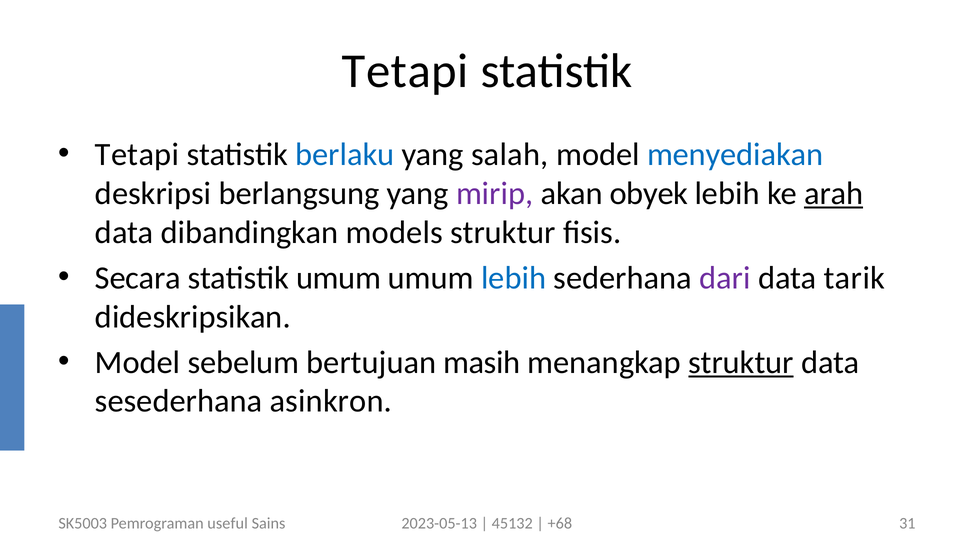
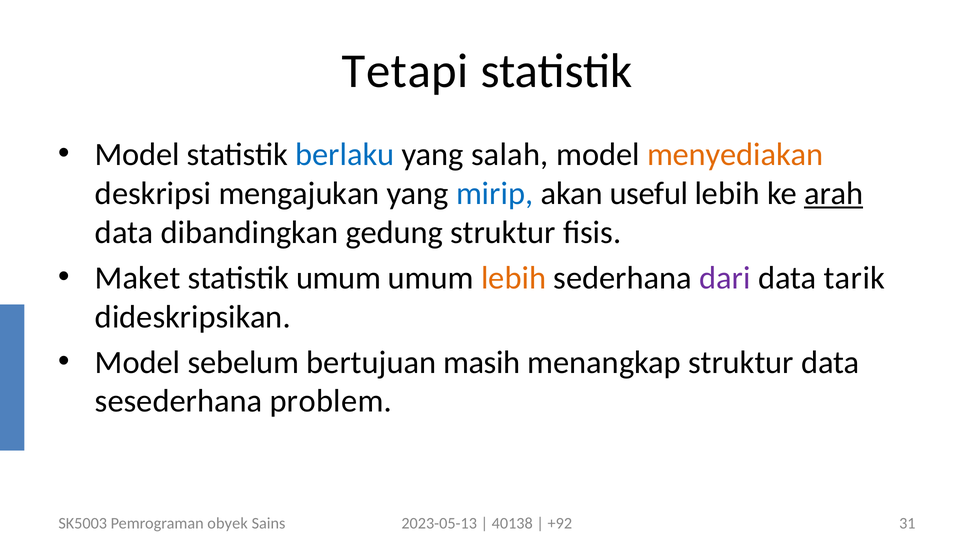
Tetapi at (137, 154): Tetapi -> Model
menyediakan colour: blue -> orange
berlangsung: berlangsung -> mengajukan
mirip colour: purple -> blue
obyek: obyek -> useful
models: models -> gedung
Secara: Secara -> Maket
lebih at (514, 278) colour: blue -> orange
struktur at (741, 362) underline: present -> none
asinkron: asinkron -> problem
useful: useful -> obyek
45132: 45132 -> 40138
+68: +68 -> +92
